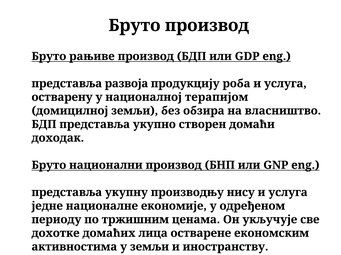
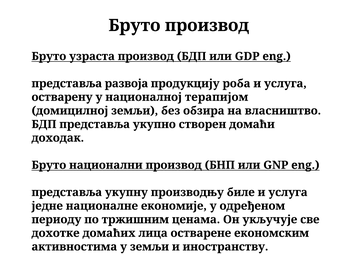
рањиве: рањиве -> узраста
нису: нису -> биле
